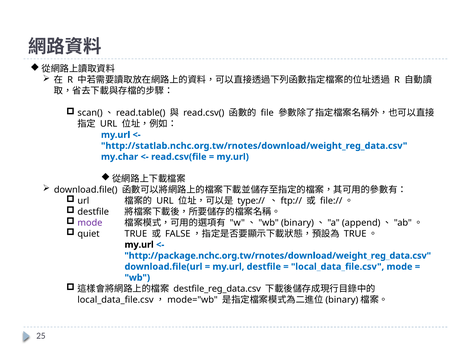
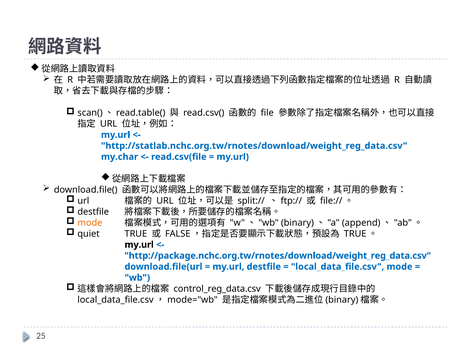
type://: type:// -> split://
mode at (90, 223) colour: purple -> orange
destfile_reg_data.csv: destfile_reg_data.csv -> control_reg_data.csv
